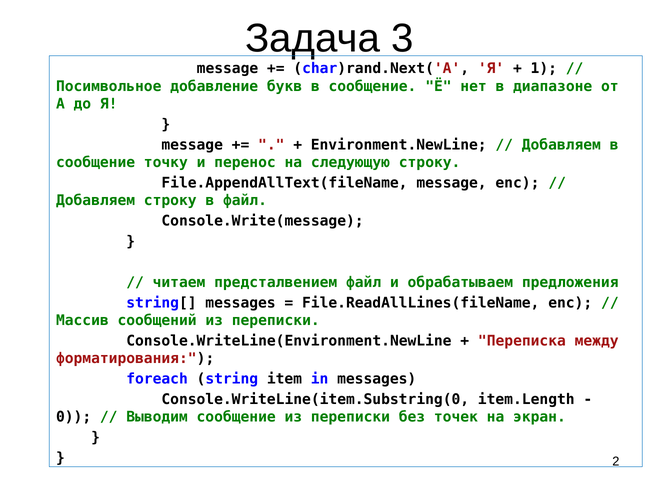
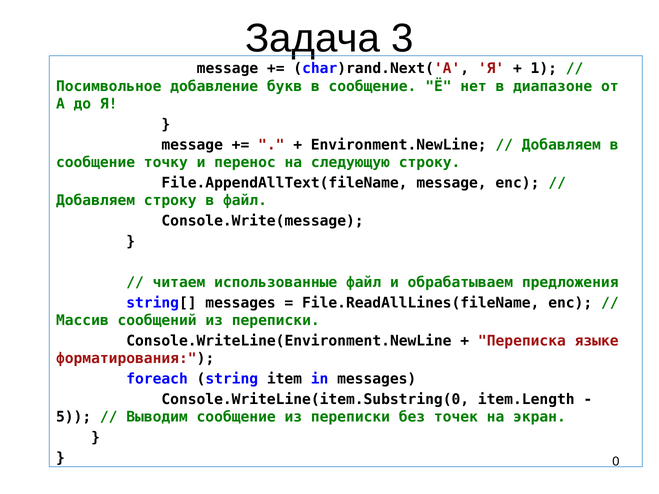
предсталвением: предсталвением -> использованные
между: между -> языке
0: 0 -> 5
2: 2 -> 0
